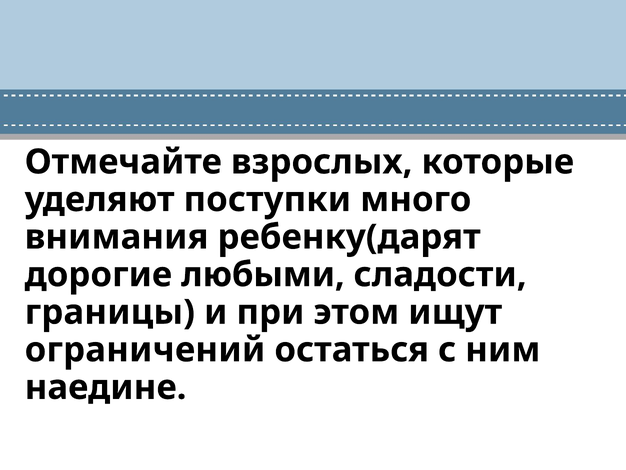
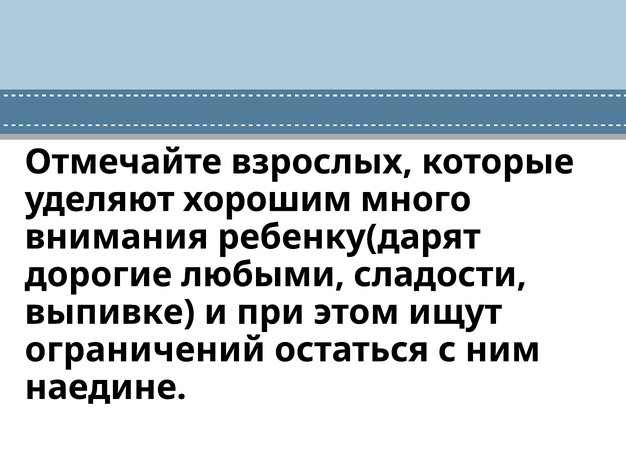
поступки: поступки -> хорошим
границы: границы -> выпивке
